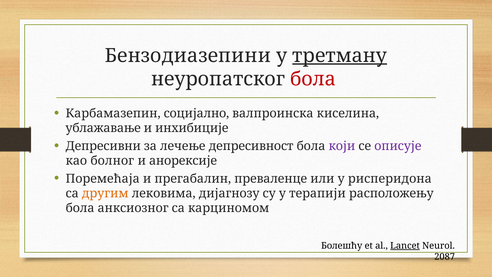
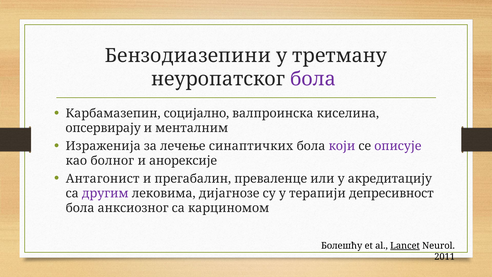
третману underline: present -> none
бола at (313, 79) colour: red -> purple
ублажавање: ублажавање -> опсервирају
инхибиције: инхибиције -> менталним
Депресивни: Депресивни -> Израженија
депресивност: депресивност -> синаптичких
Поремећаја: Поремећаја -> Антагонист
рисперидона: рисперидона -> акредитацију
другим colour: orange -> purple
дијагнозу: дијагнозу -> дијагнозе
расположењу: расположењу -> депресивност
2087: 2087 -> 2011
